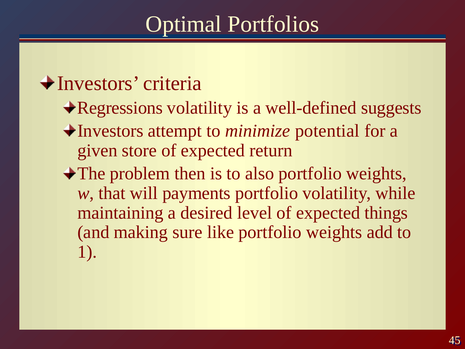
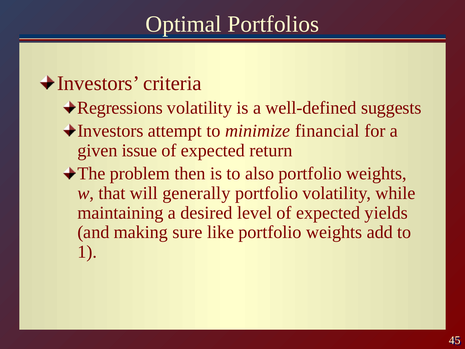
potential: potential -> financial
store: store -> issue
payments: payments -> generally
things: things -> yields
